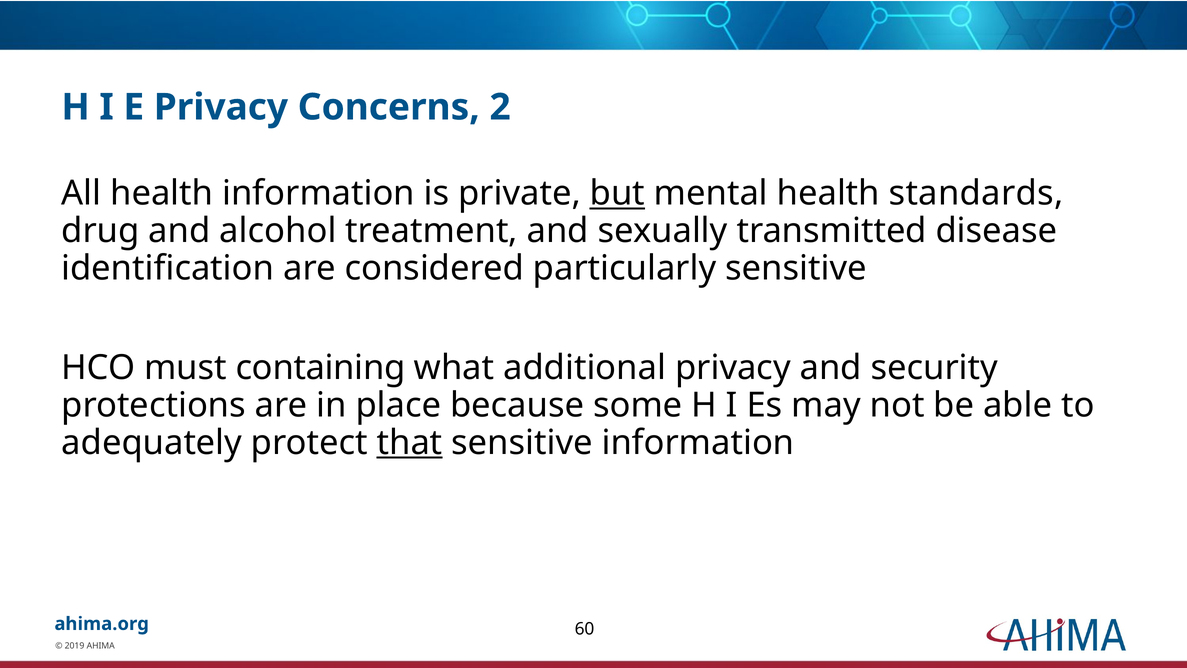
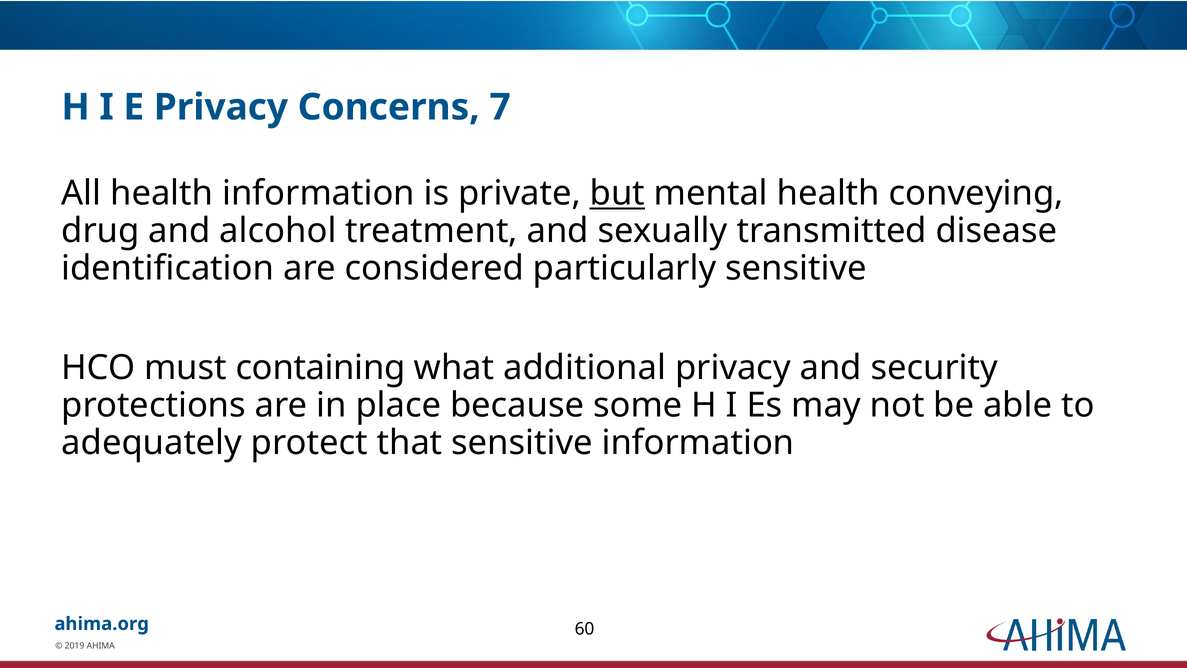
2: 2 -> 7
standards: standards -> conveying
that underline: present -> none
